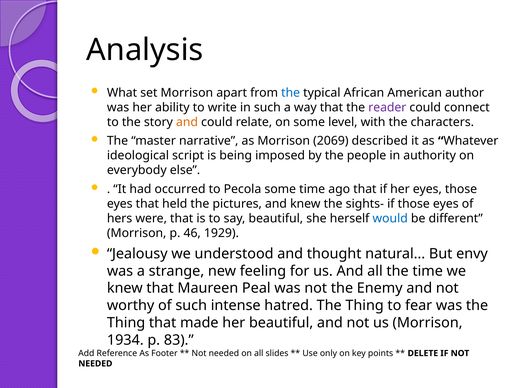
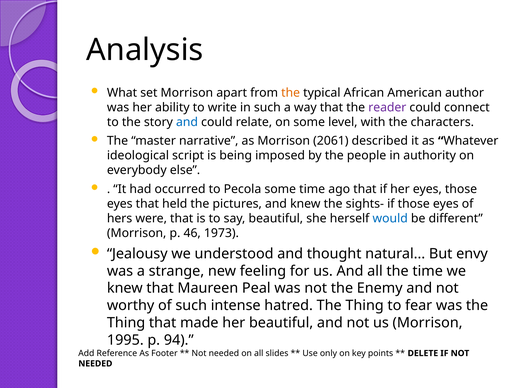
the at (291, 93) colour: blue -> orange
and at (187, 122) colour: orange -> blue
2069: 2069 -> 2061
1929: 1929 -> 1973
1934: 1934 -> 1995
83: 83 -> 94
